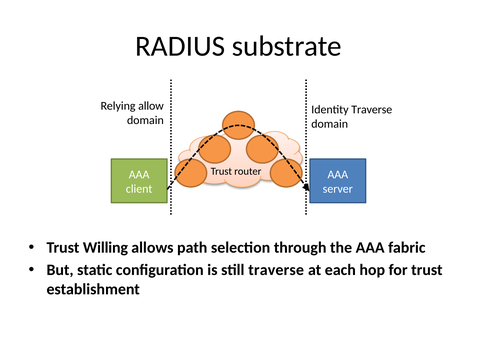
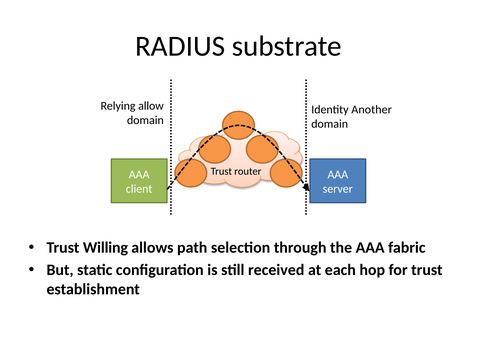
Identity Traverse: Traverse -> Another
still traverse: traverse -> received
